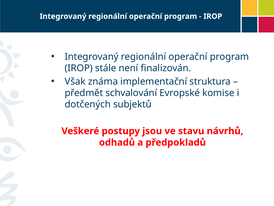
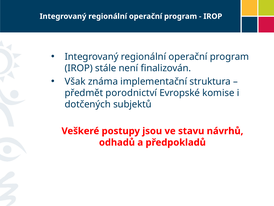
schvalování: schvalování -> porodnictví
